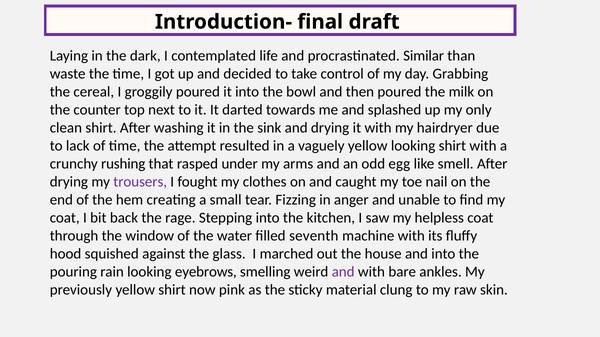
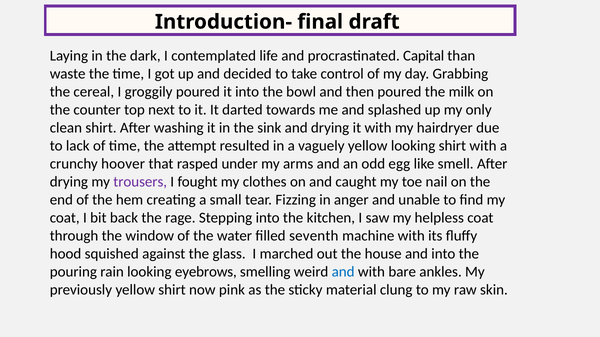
Similar: Similar -> Capital
rushing: rushing -> hoover
and at (343, 272) colour: purple -> blue
